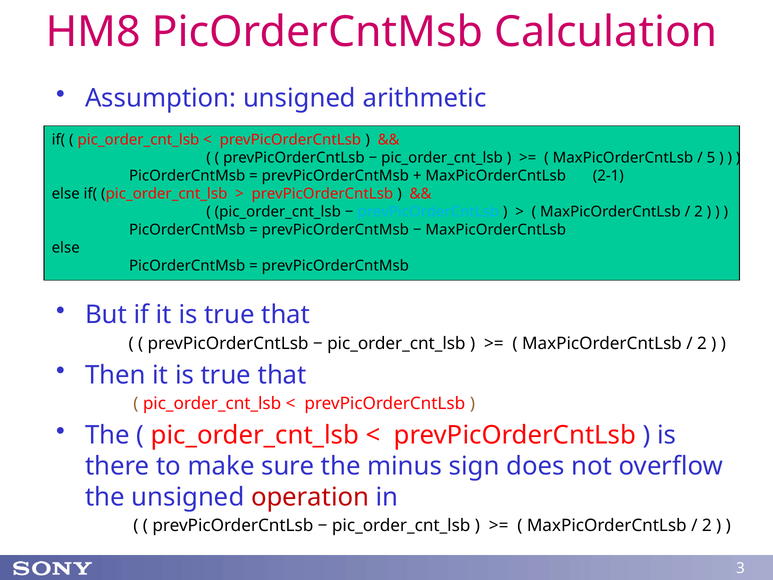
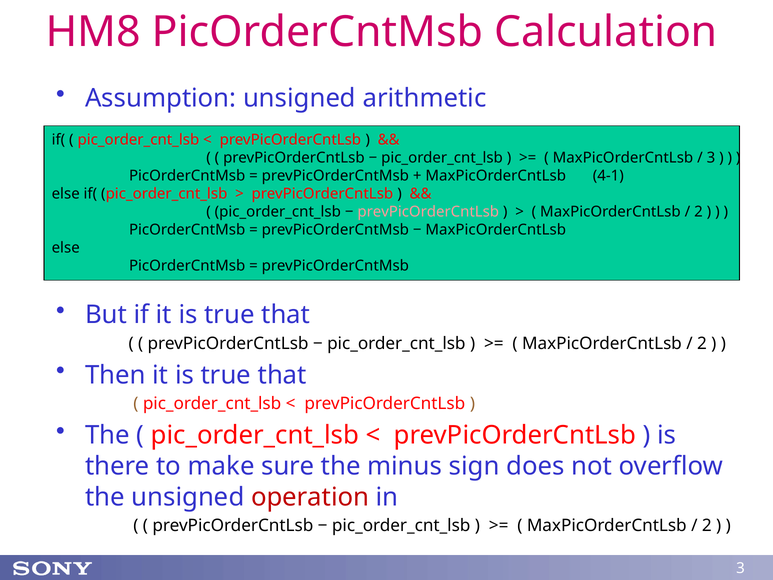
5 at (711, 158): 5 -> 3
2‑1: 2‑1 -> 4‑1
prevPicOrderCntLsb at (428, 212) colour: light blue -> pink
